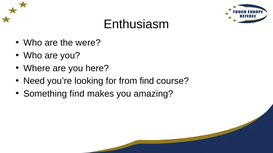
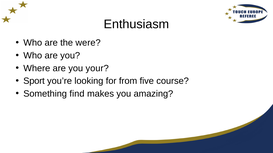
here: here -> your
Need: Need -> Sport
from find: find -> five
